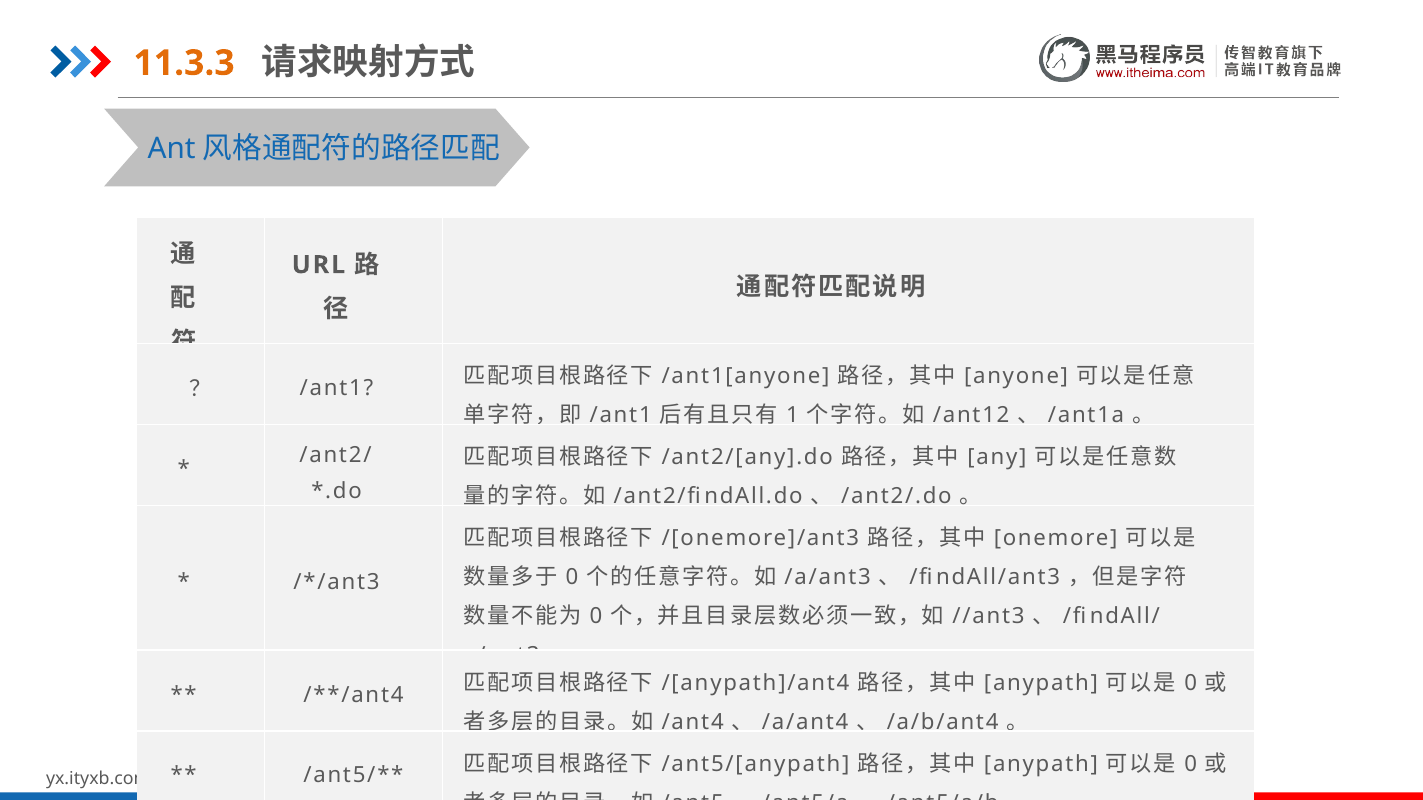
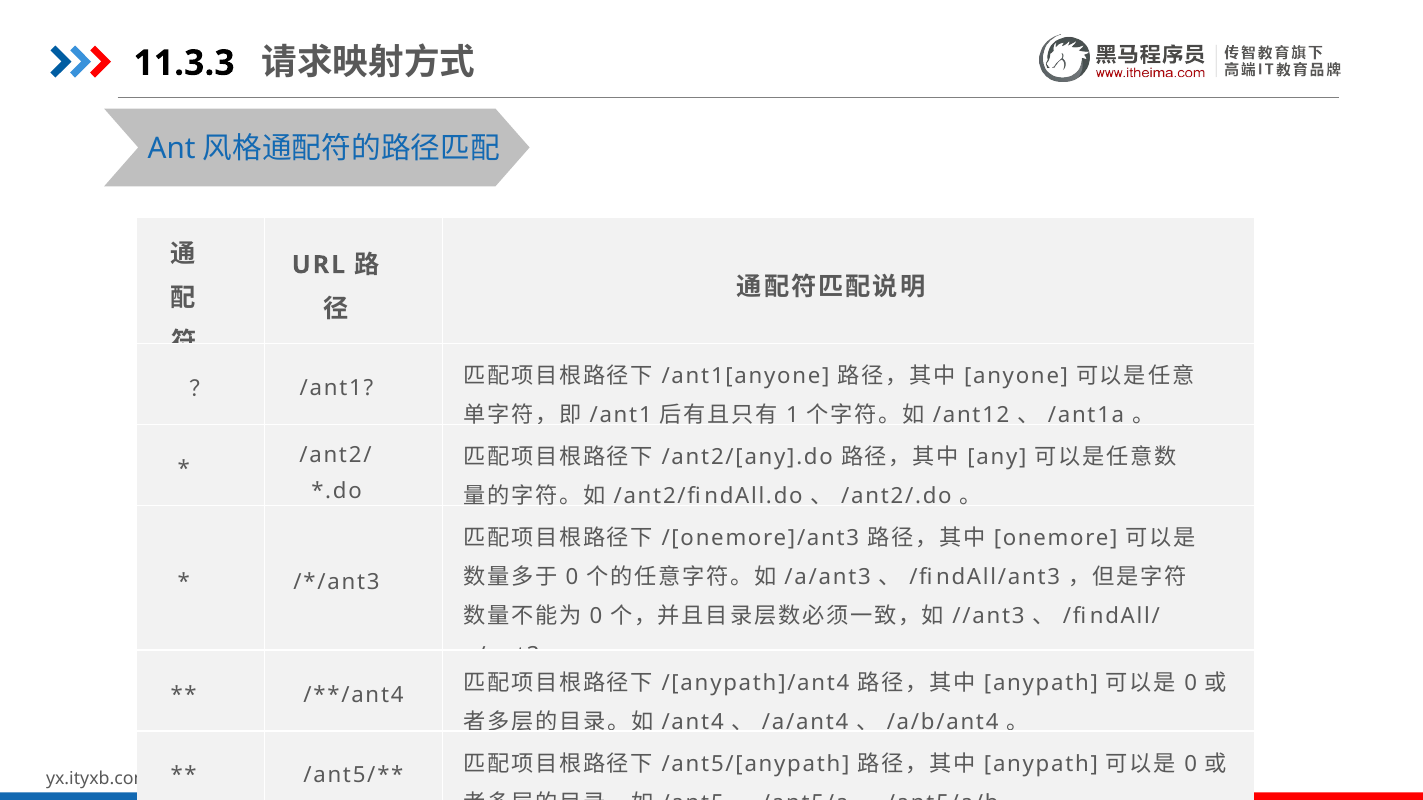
11.3.3 colour: orange -> black
